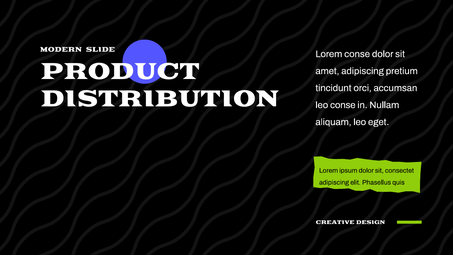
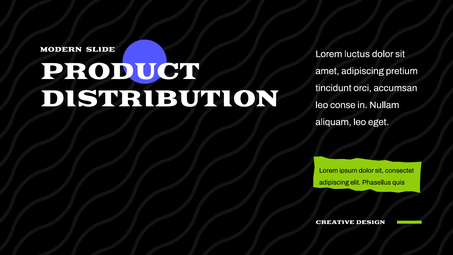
Lorem conse: conse -> luctus
